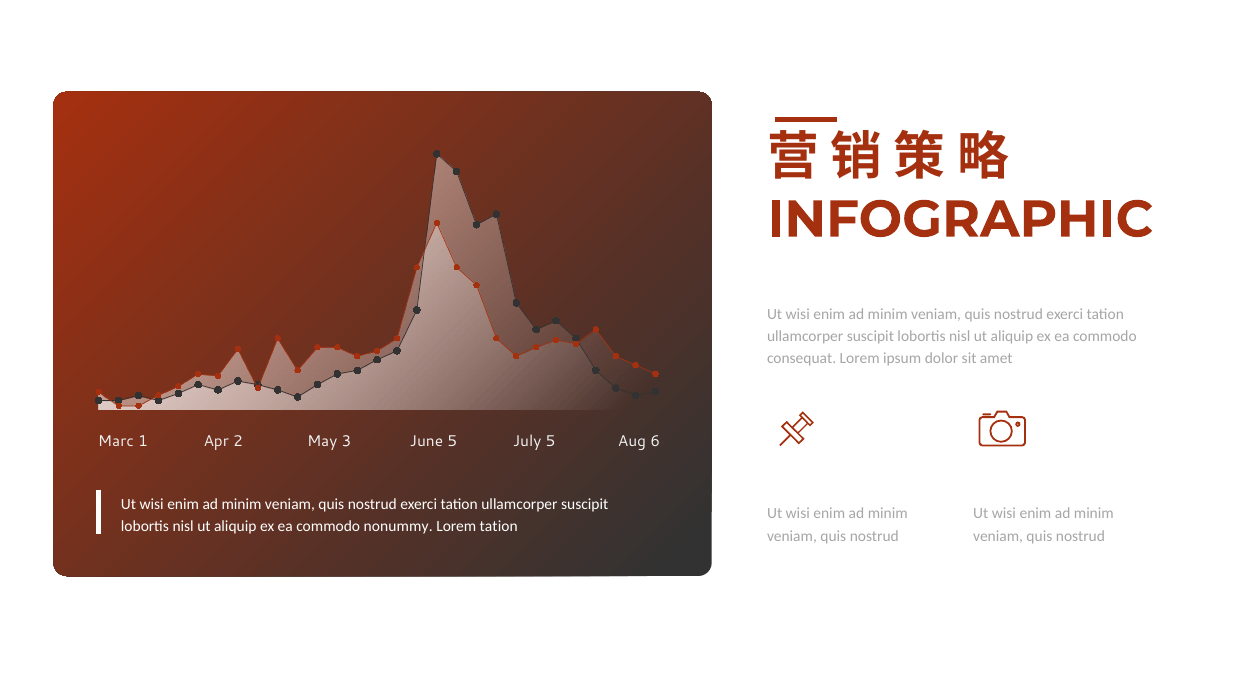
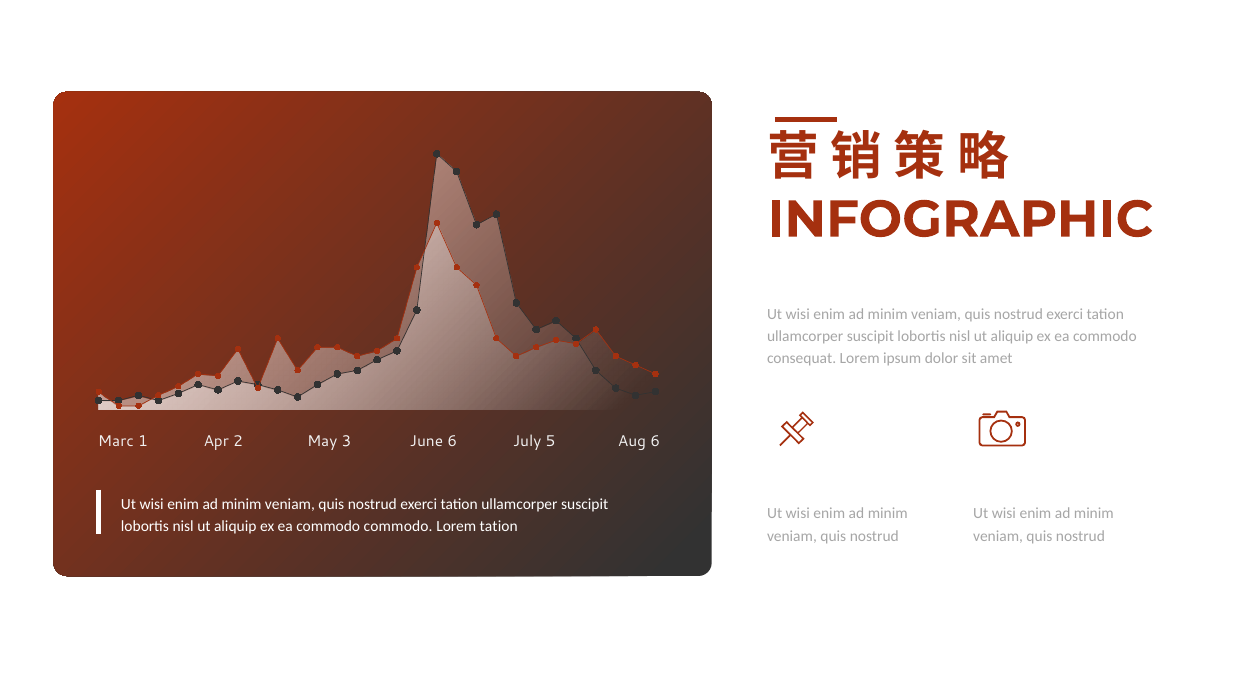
June 5: 5 -> 6
commodo nonummy: nonummy -> commodo
